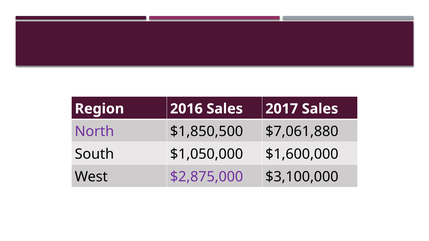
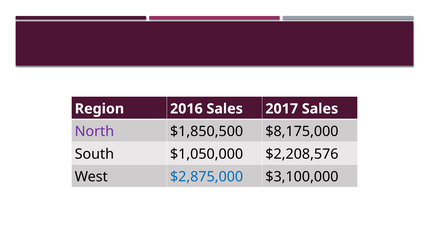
$7,061,880: $7,061,880 -> $8,175,000
$1,600,000: $1,600,000 -> $2,208,576
$2,875,000 colour: purple -> blue
